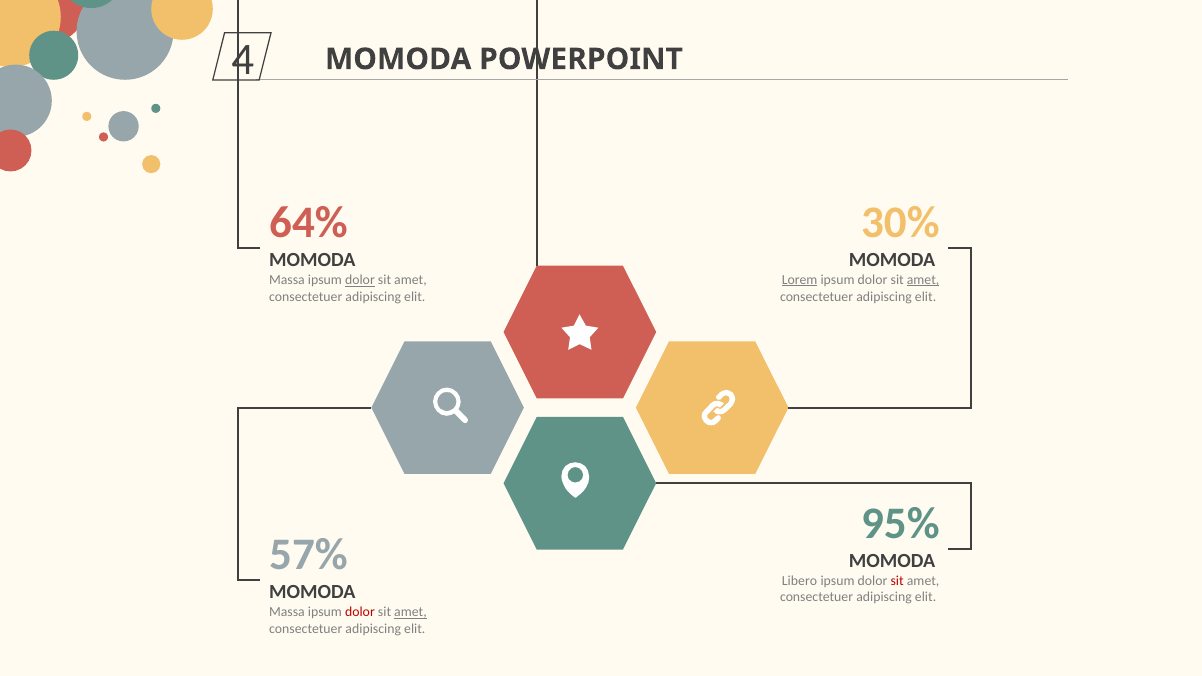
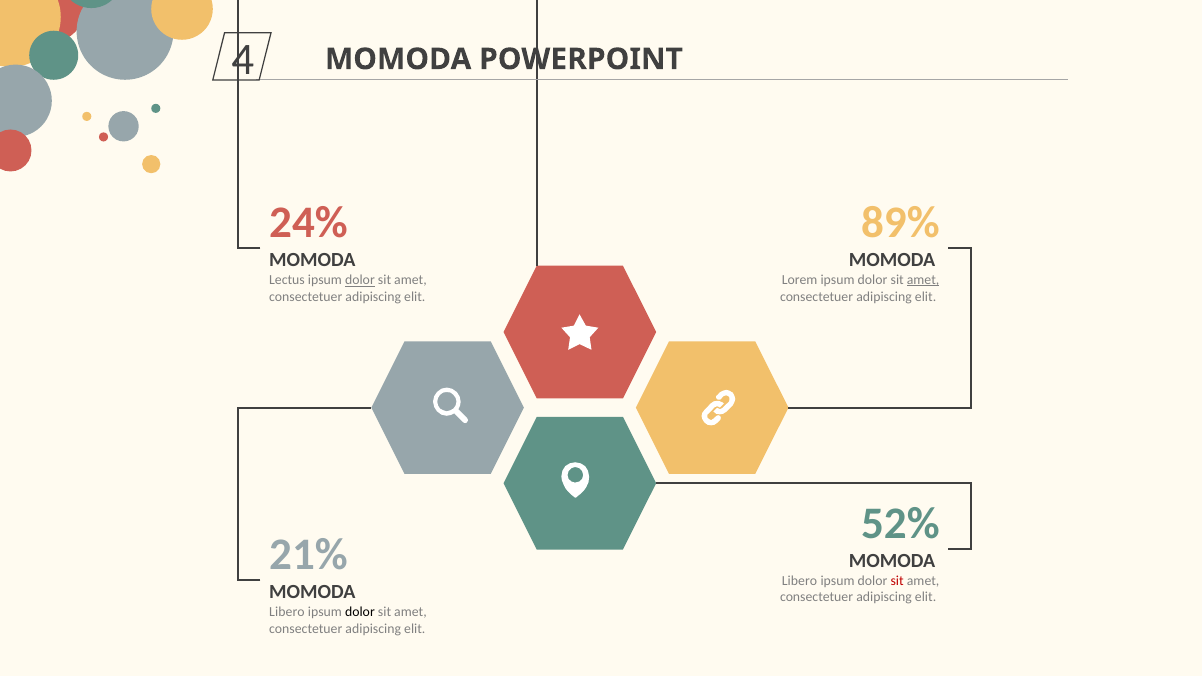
30%: 30% -> 89%
64%: 64% -> 24%
Lorem underline: present -> none
Massa at (287, 280): Massa -> Lectus
95%: 95% -> 52%
57%: 57% -> 21%
Massa at (287, 612): Massa -> Libero
dolor at (360, 612) colour: red -> black
amet at (410, 612) underline: present -> none
